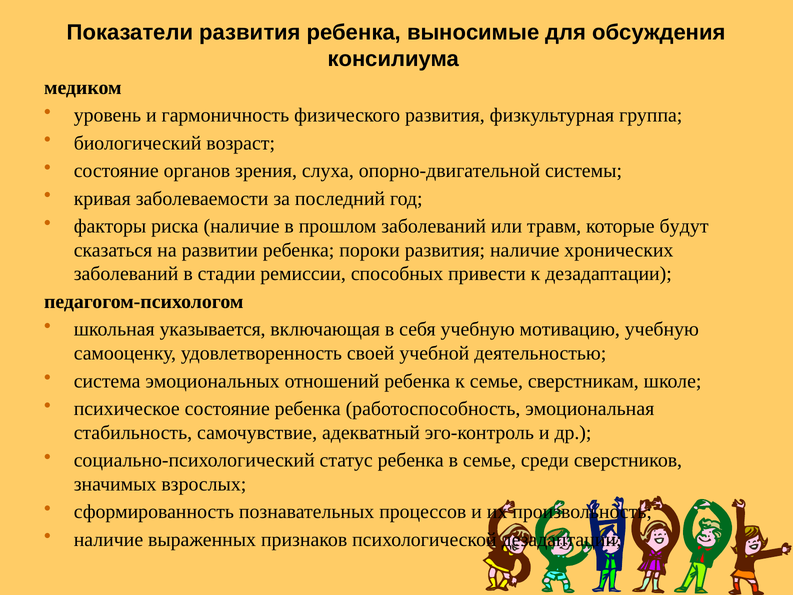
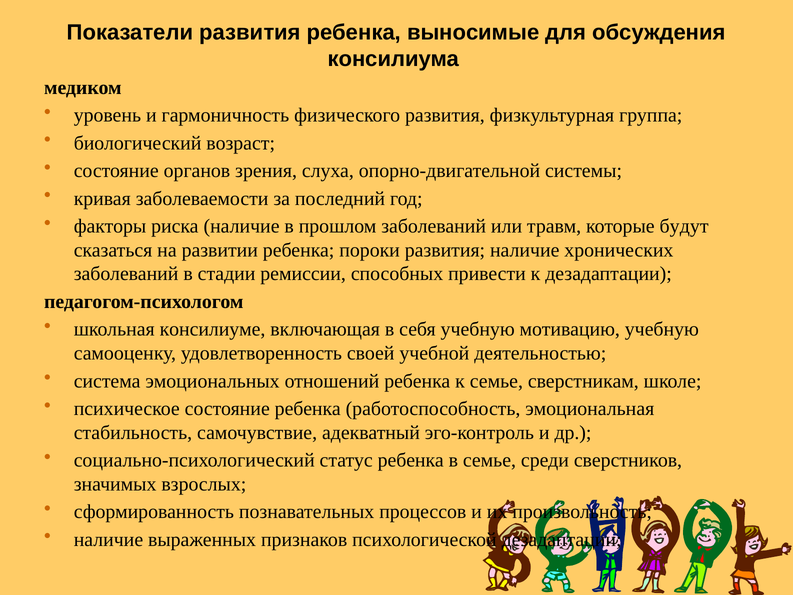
указывается: указывается -> консилиуме
